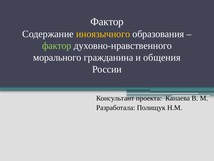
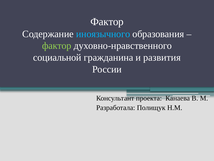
иноязычного colour: yellow -> light blue
морального: морального -> социальной
общения: общения -> развития
